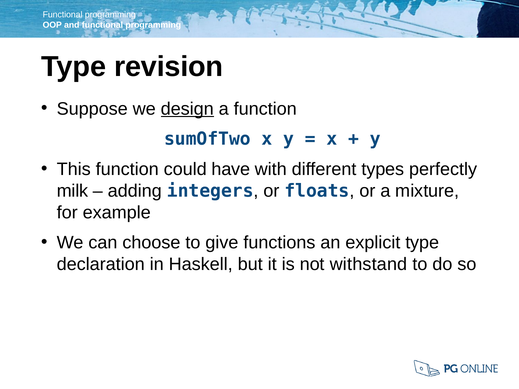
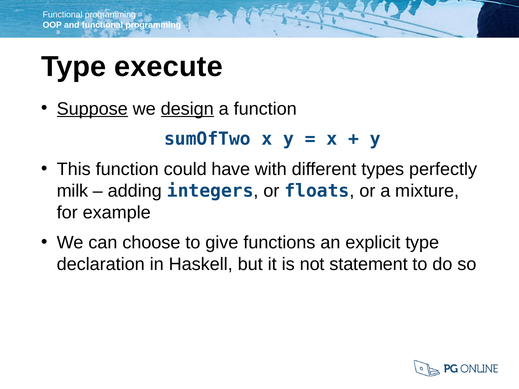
revision: revision -> execute
Suppose underline: none -> present
withstand: withstand -> statement
